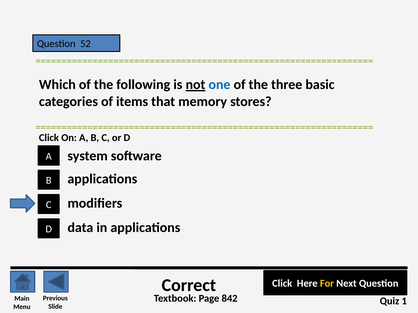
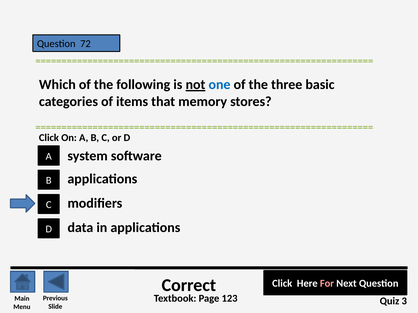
52: 52 -> 72
For colour: yellow -> pink
842: 842 -> 123
1: 1 -> 3
